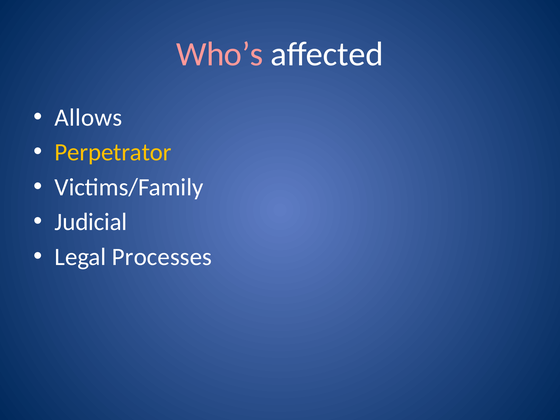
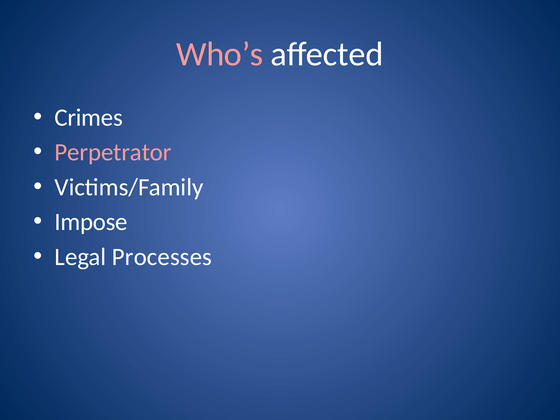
Allows: Allows -> Crimes
Perpetrator colour: yellow -> pink
Judicial: Judicial -> Impose
